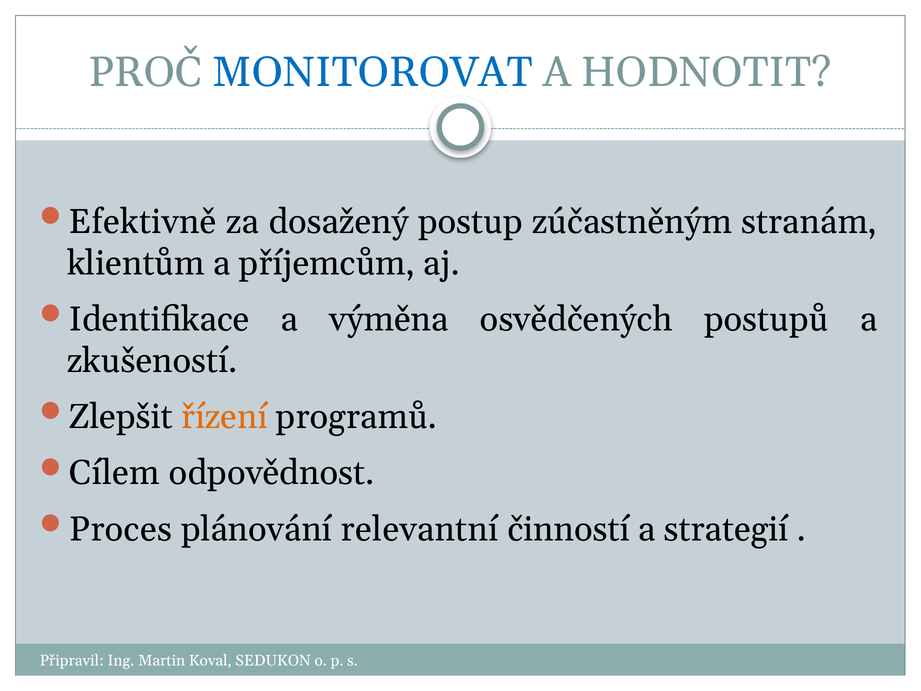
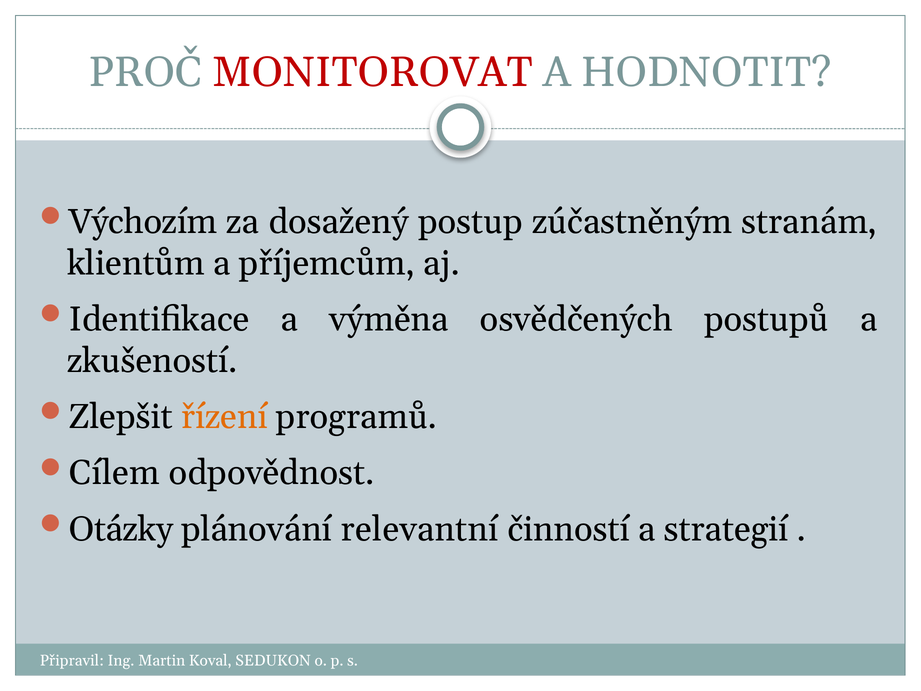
MONITOROVAT colour: blue -> red
Efektivně: Efektivně -> Výchozím
Proces: Proces -> Otázky
